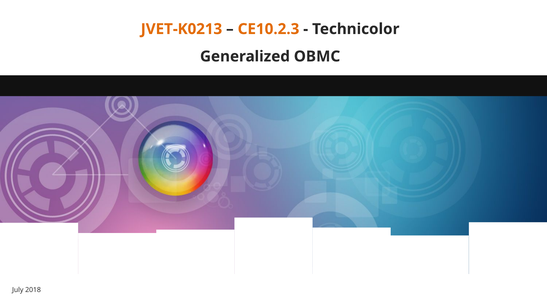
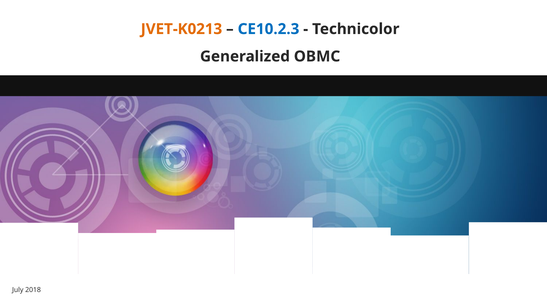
CE10.2.3 colour: orange -> blue
